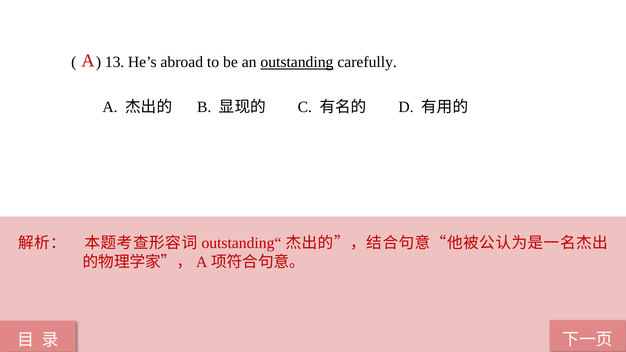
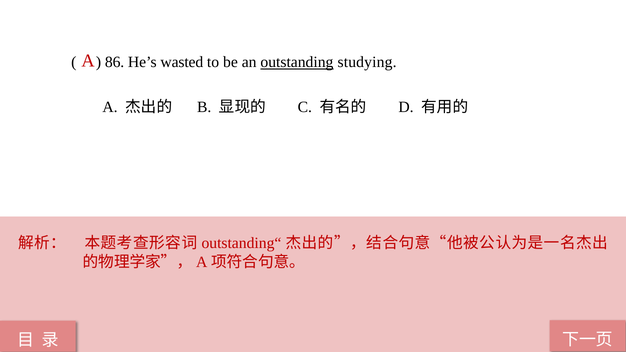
13: 13 -> 86
abroad: abroad -> wasted
carefully: carefully -> studying
